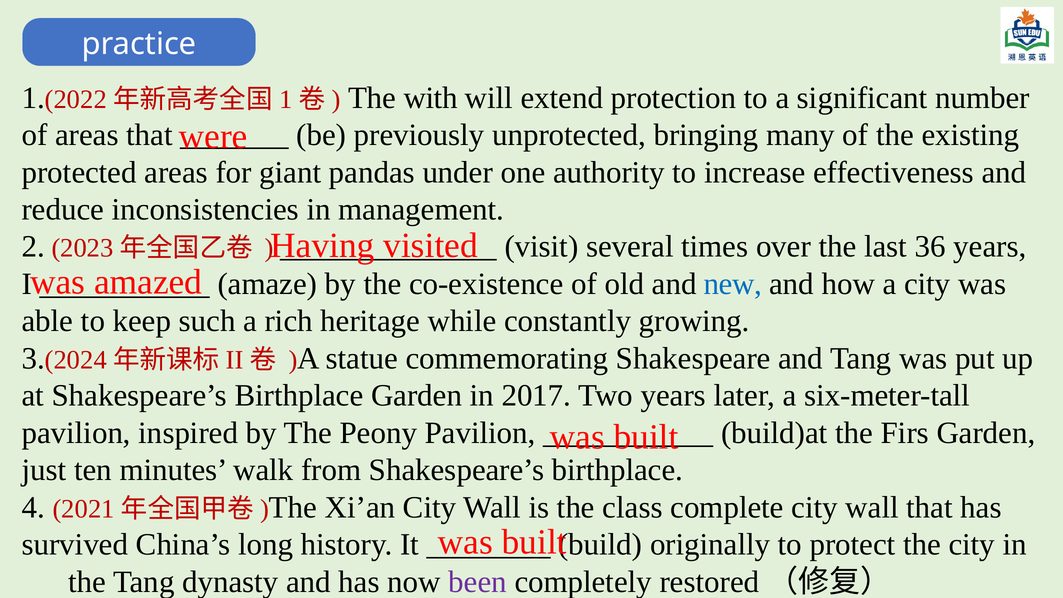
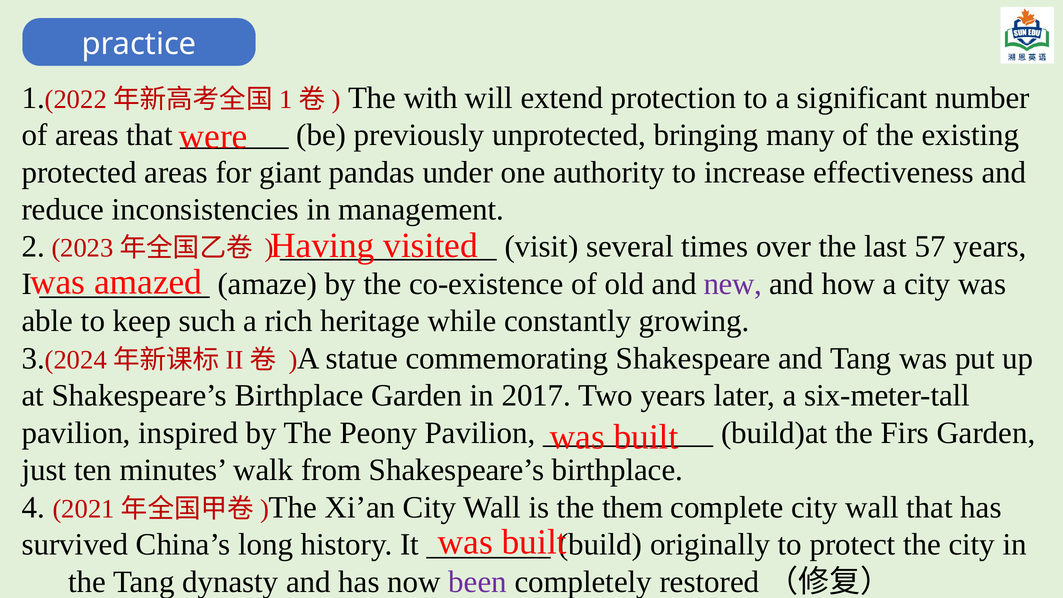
36: 36 -> 57
new colour: blue -> purple
class: class -> them
